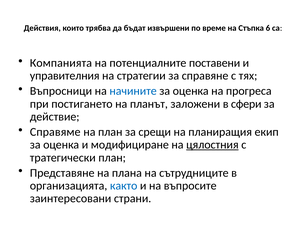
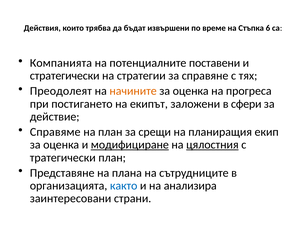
управителния: управителния -> стратегически
Въпросници: Въпросници -> Преодолеят
начините colour: blue -> orange
планът: планът -> екипът
модифициране underline: none -> present
въпросите: въпросите -> анализира
